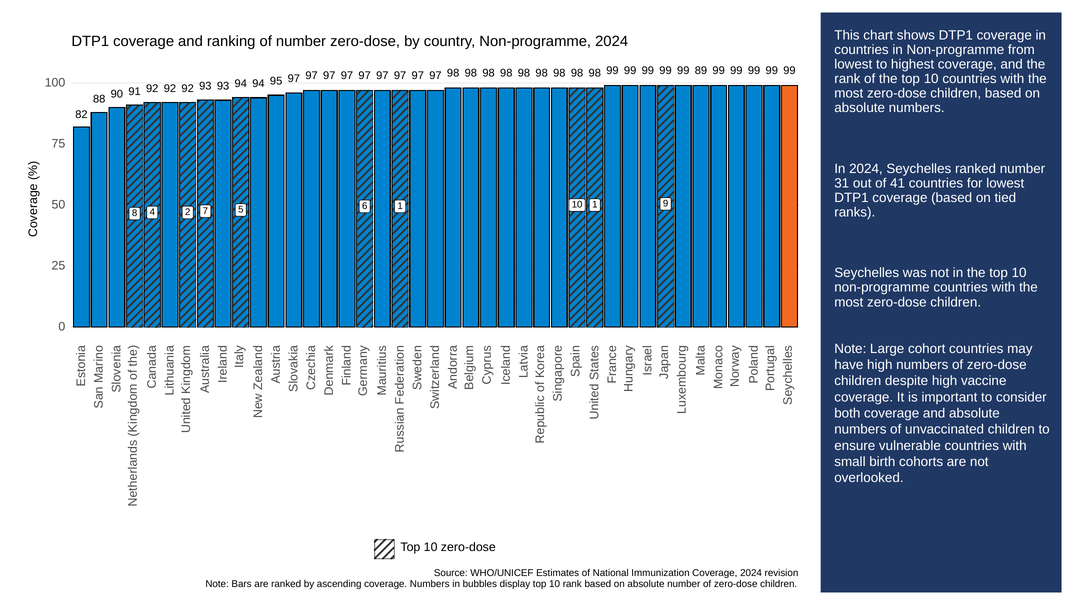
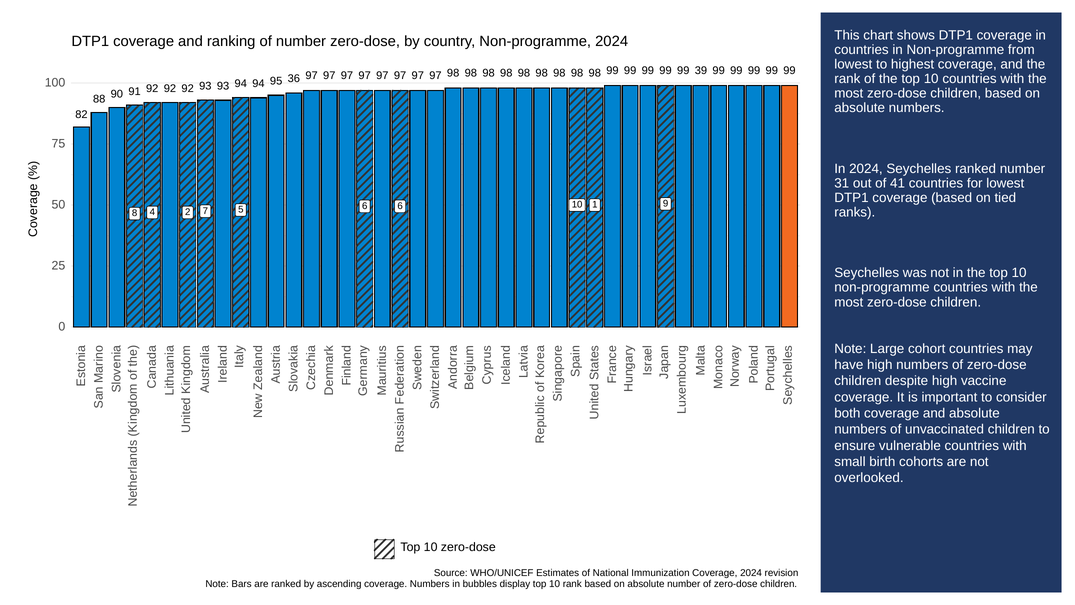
89: 89 -> 39
95 97: 97 -> 36
5 1: 1 -> 6
